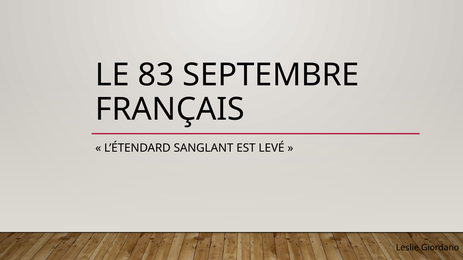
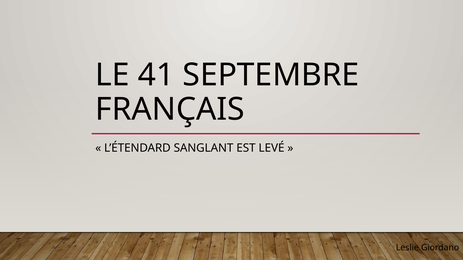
83: 83 -> 41
